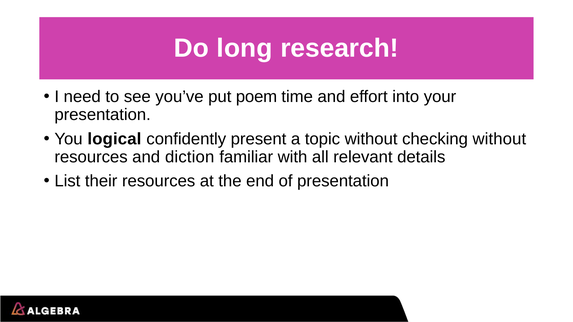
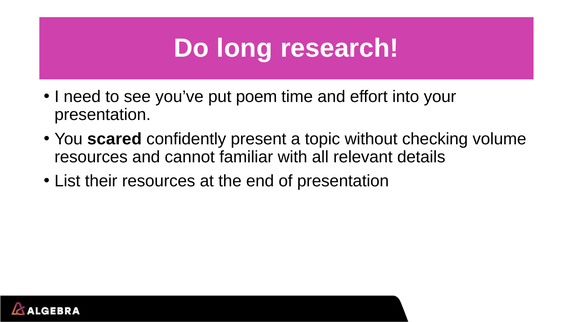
logical: logical -> scared
checking without: without -> volume
diction: diction -> cannot
